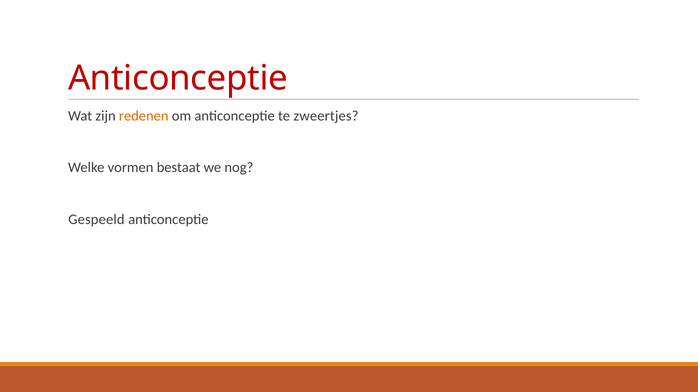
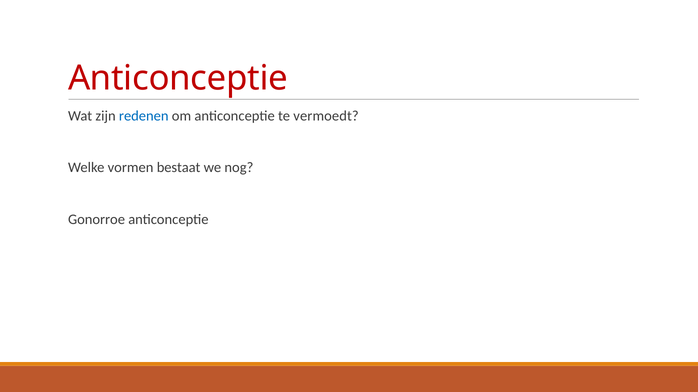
redenen colour: orange -> blue
zweertjes: zweertjes -> vermoedt
Gespeeld: Gespeeld -> Gonorroe
